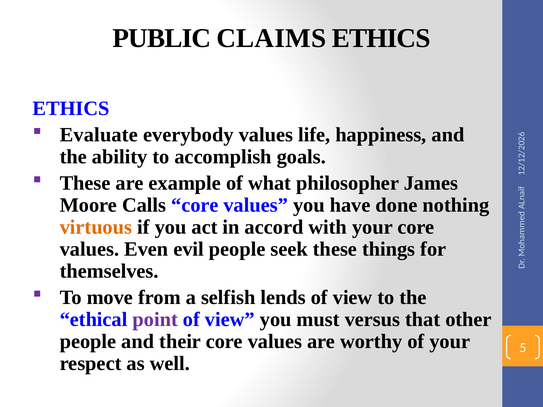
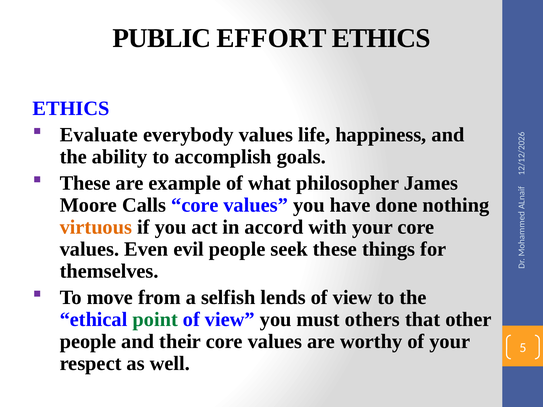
CLAIMS: CLAIMS -> EFFORT
point colour: purple -> green
versus: versus -> others
